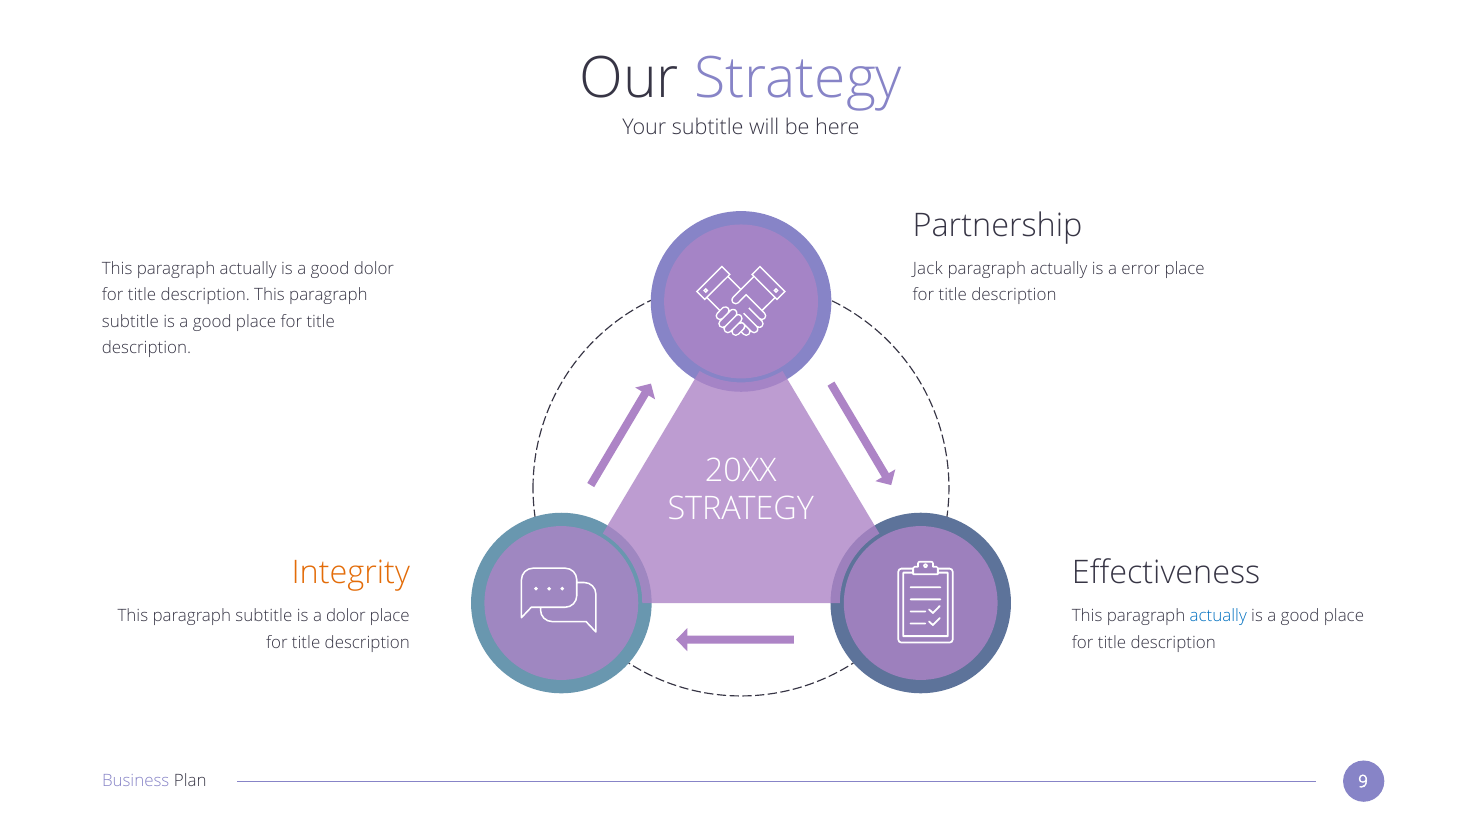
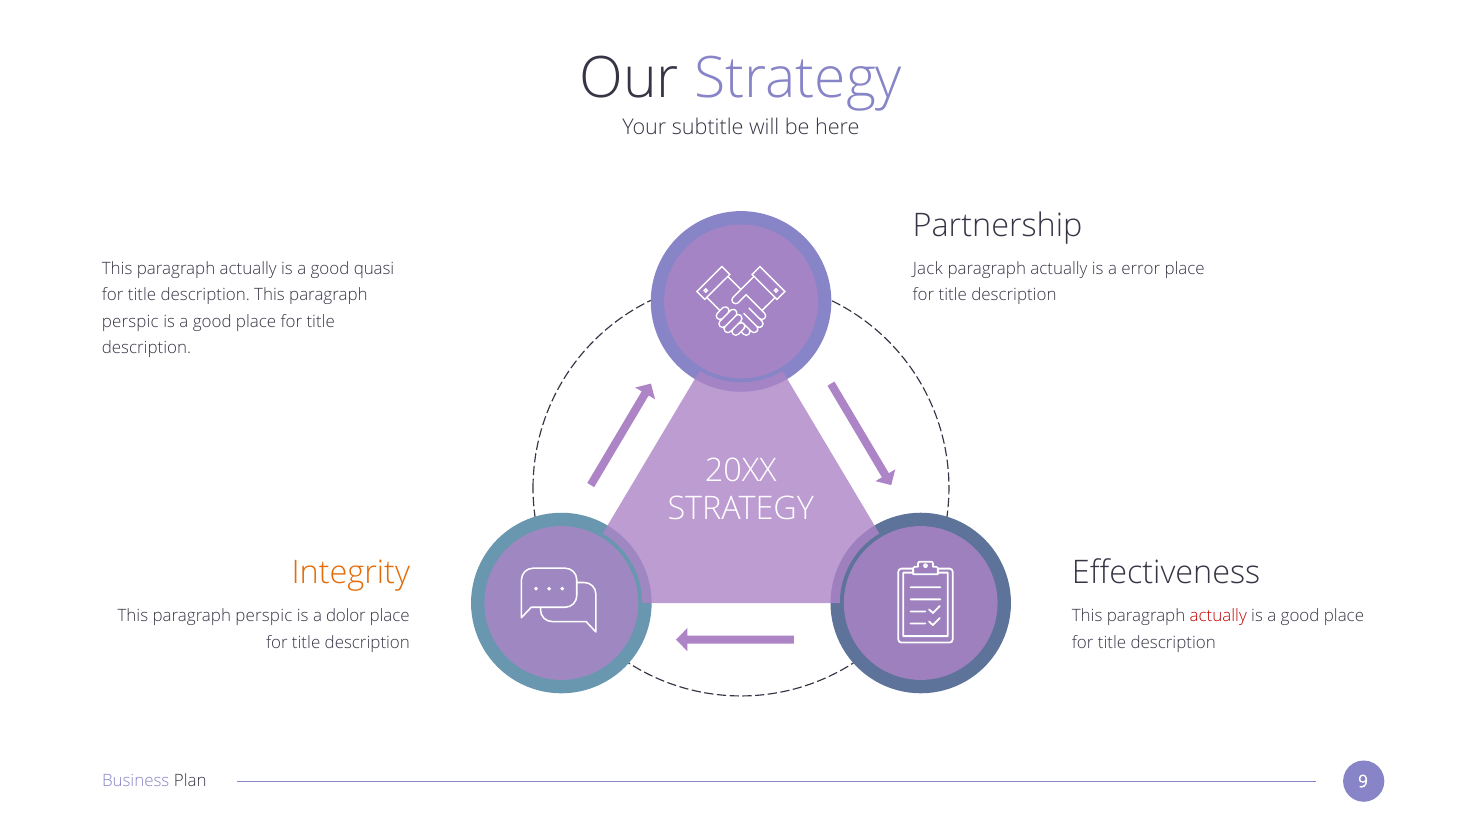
good dolor: dolor -> quasi
subtitle at (130, 322): subtitle -> perspic
subtitle at (264, 616): subtitle -> perspic
actually at (1218, 616) colour: blue -> red
